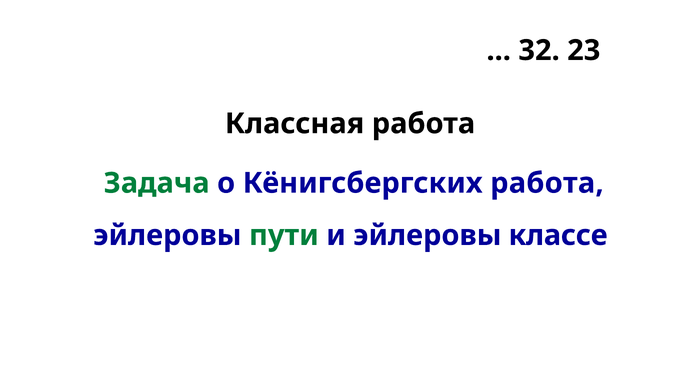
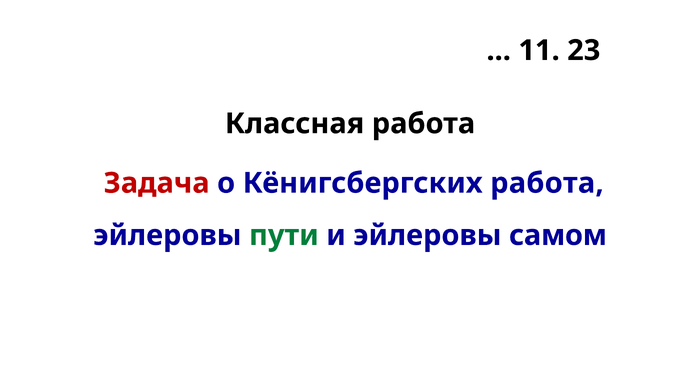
32: 32 -> 11
Задача colour: green -> red
классе: классе -> самом
